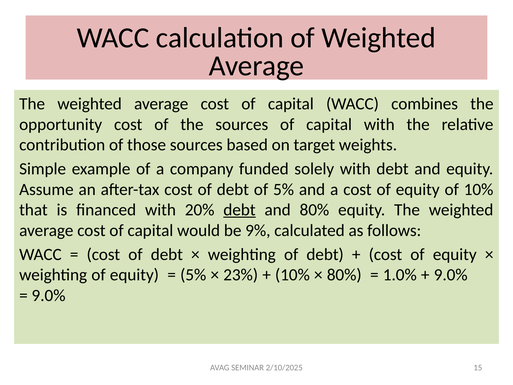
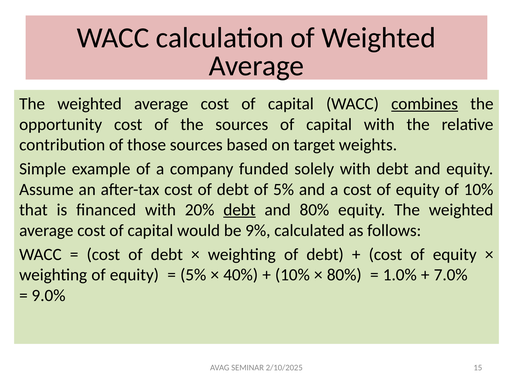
combines underline: none -> present
23%: 23% -> 40%
9.0% at (451, 275): 9.0% -> 7.0%
